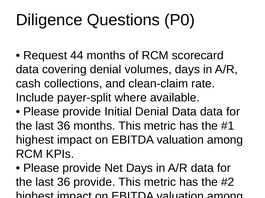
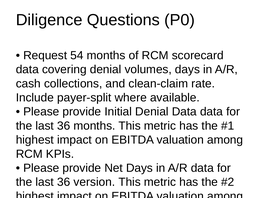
44: 44 -> 54
36 provide: provide -> version
